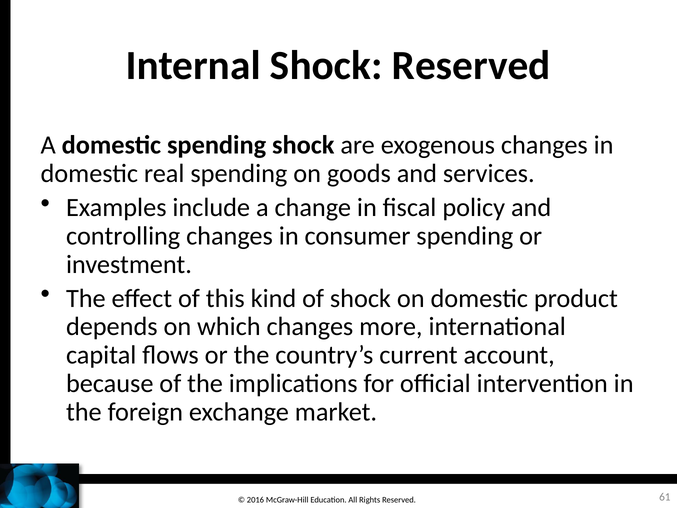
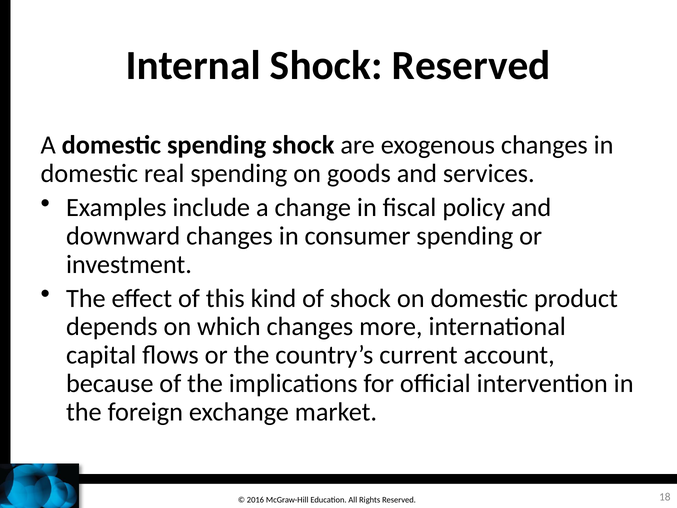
controlling: controlling -> downward
61: 61 -> 18
